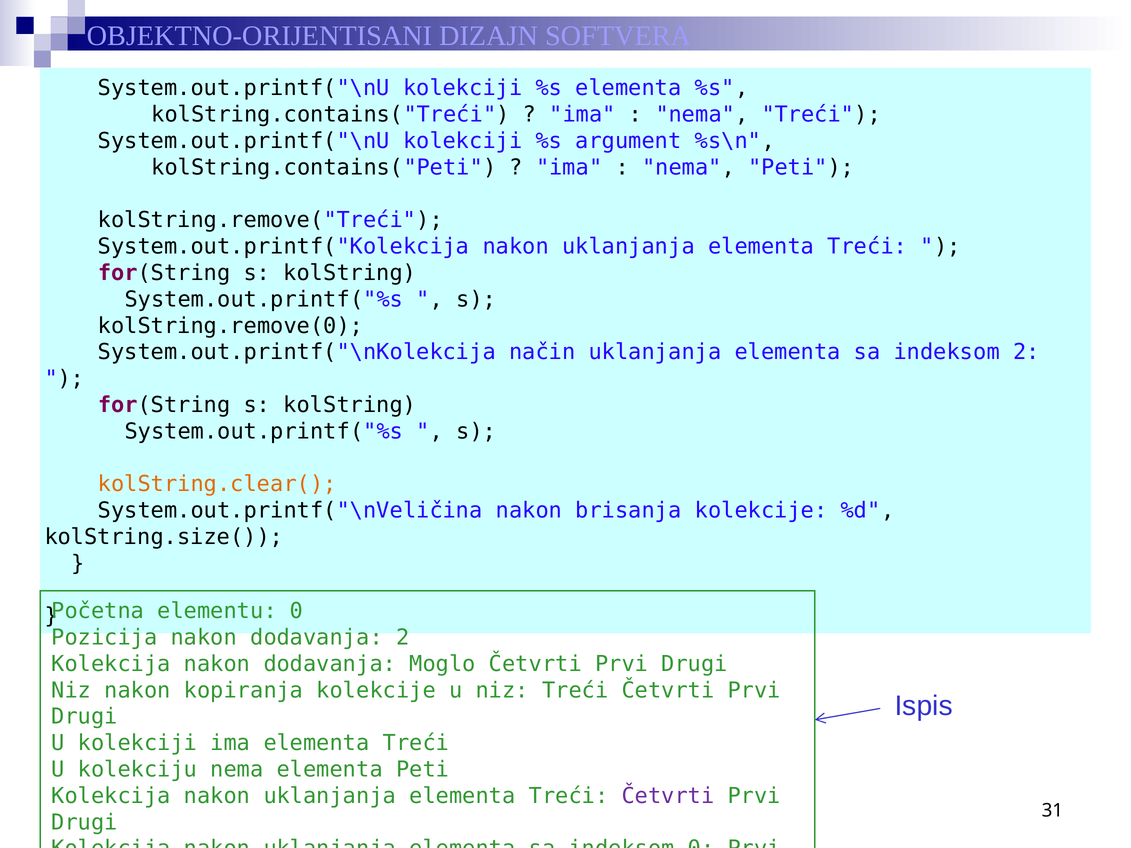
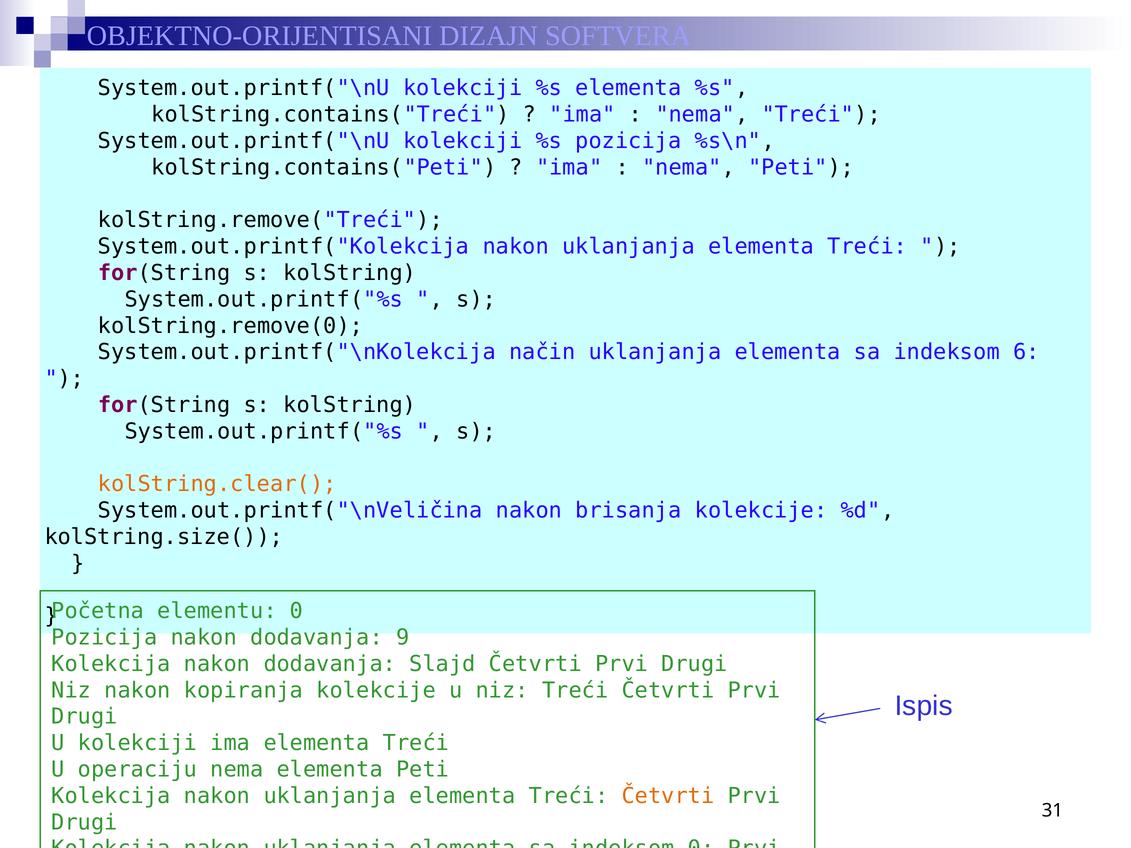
%s argument: argument -> pozicija
indeksom 2: 2 -> 6
dodavanja 2: 2 -> 9
Moglo: Moglo -> Slajd
kolekciju: kolekciju -> operaciju
Četvrti at (668, 796) colour: purple -> orange
